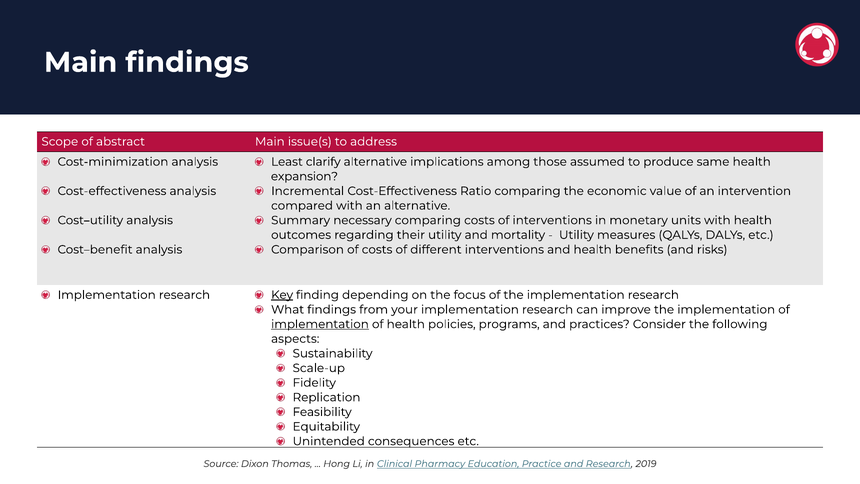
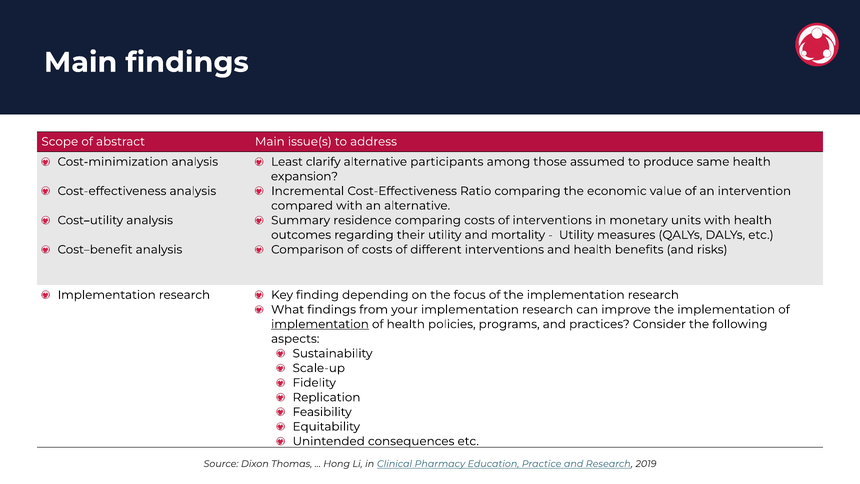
implications: implications -> participants
necessary: necessary -> residence
Key underline: present -> none
